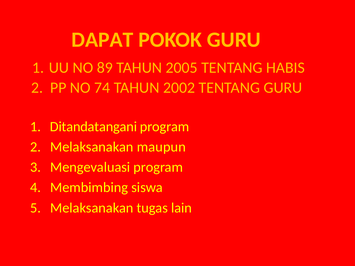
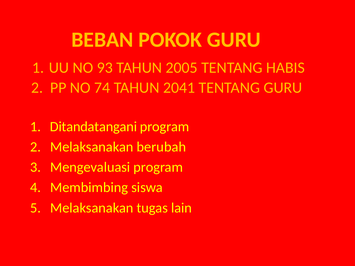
DAPAT: DAPAT -> BEBAN
89: 89 -> 93
2002: 2002 -> 2041
maupun: maupun -> berubah
